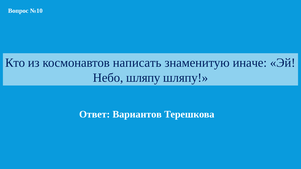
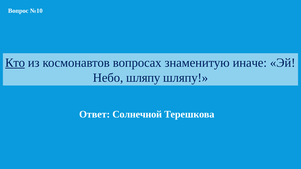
Кто underline: none -> present
написать: написать -> вопросах
Вариантов: Вариантов -> Солнечной
